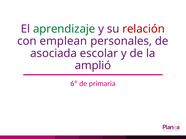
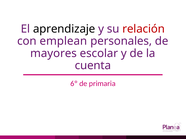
aprendizaje colour: green -> black
asociada: asociada -> mayores
amplió: amplió -> cuenta
